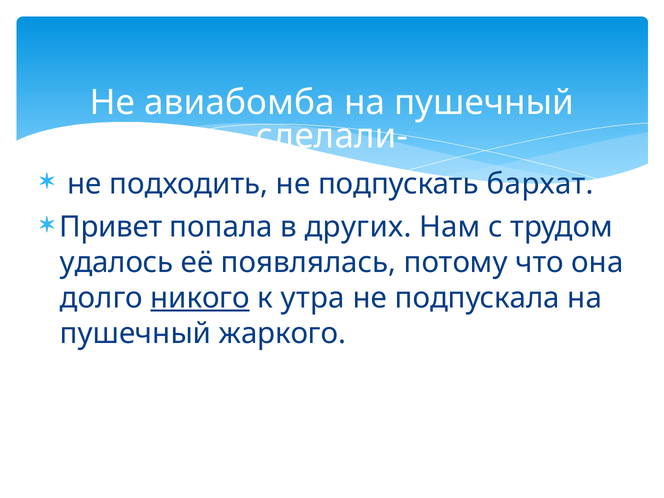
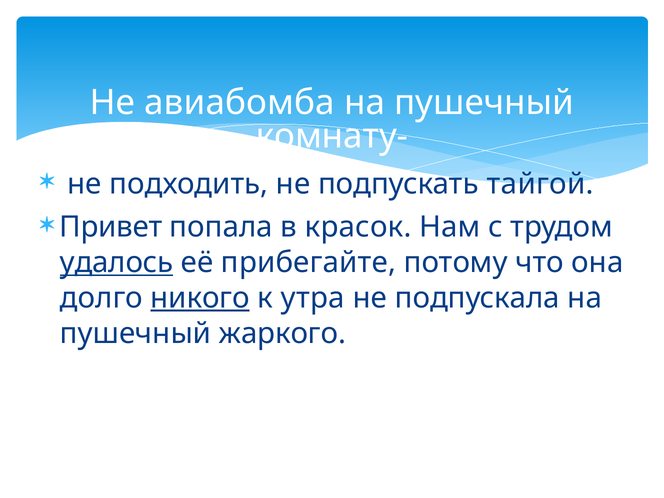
сделали-: сделали- -> комнату-
бархат: бархат -> тайгой
других: других -> красок
удалось underline: none -> present
появлялась: появлялась -> прибегайте
